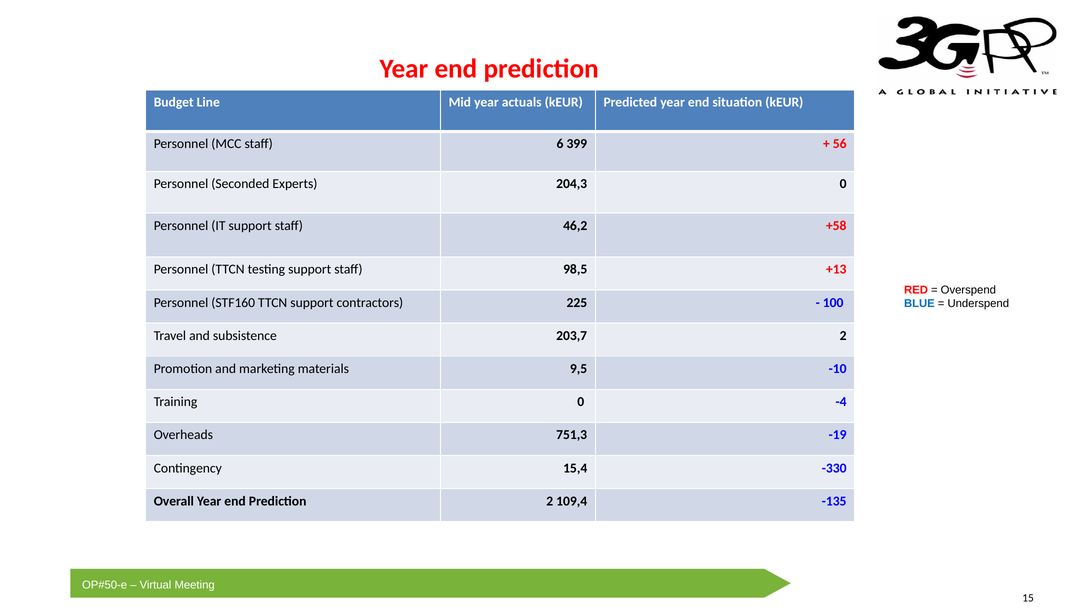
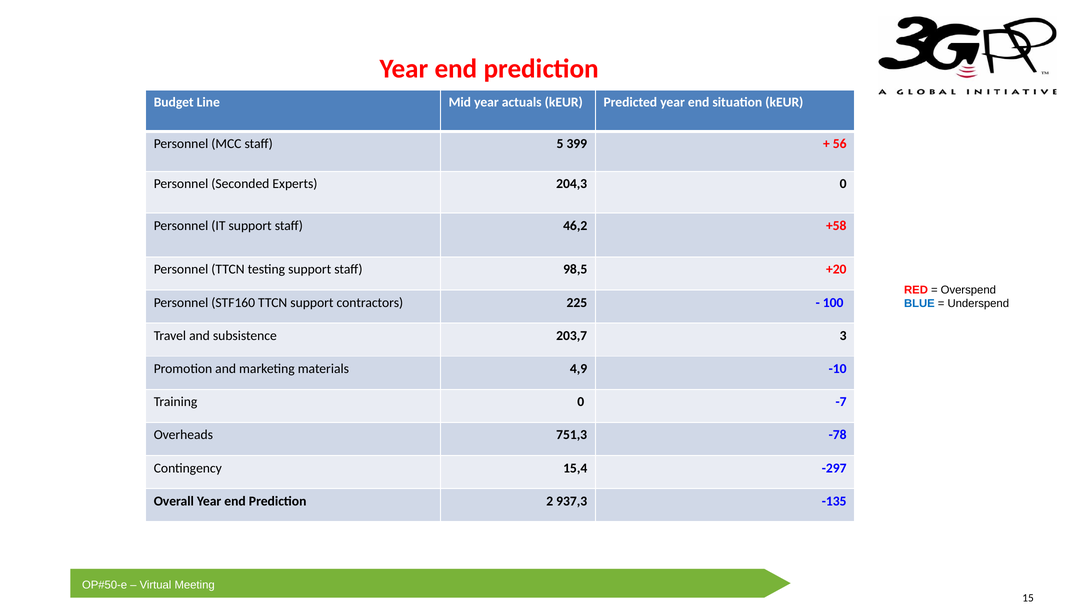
6: 6 -> 5
+13: +13 -> +20
203,7 2: 2 -> 3
9,5: 9,5 -> 4,9
-4: -4 -> -7
-19: -19 -> -78
-330: -330 -> -297
109,4: 109,4 -> 937,3
